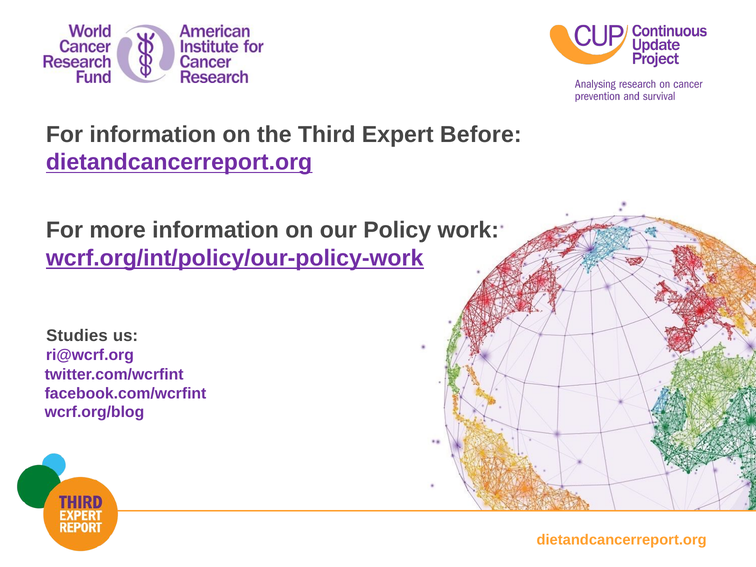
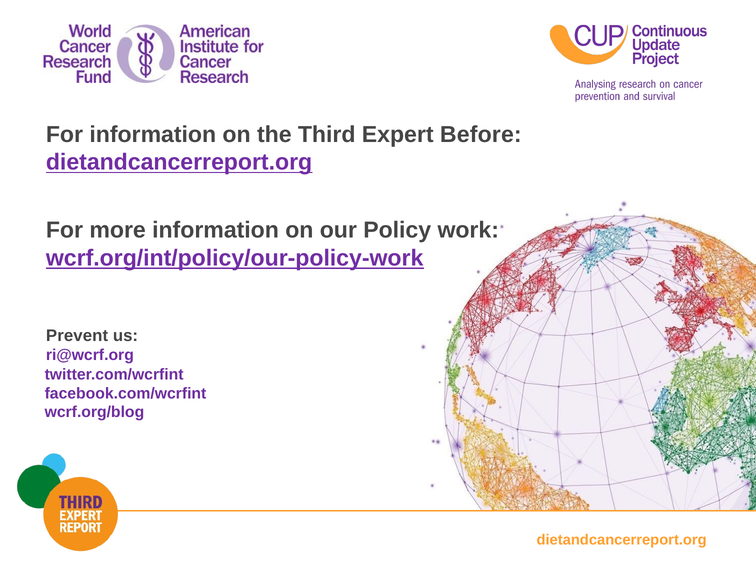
Studies: Studies -> Prevent
